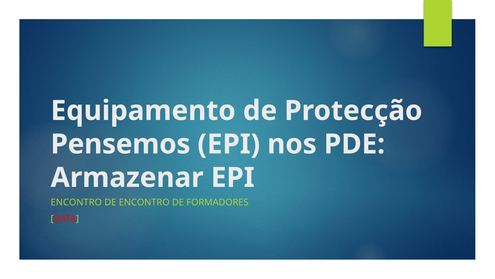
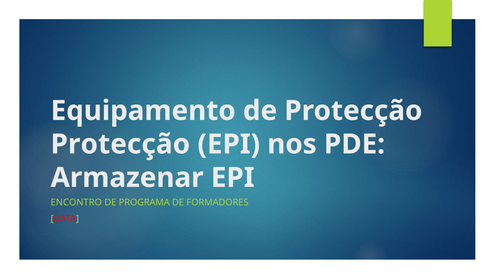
Pensemos at (121, 144): Pensemos -> Protecção
DE ENCONTRO: ENCONTRO -> PROGRAMA
